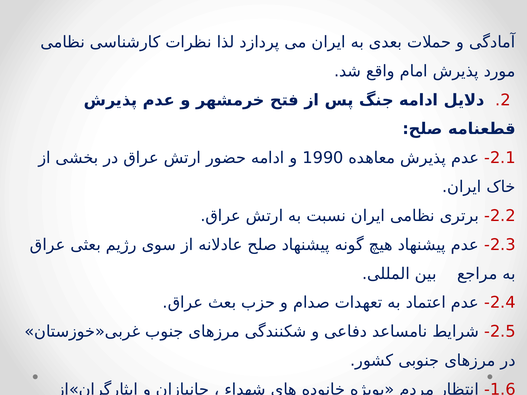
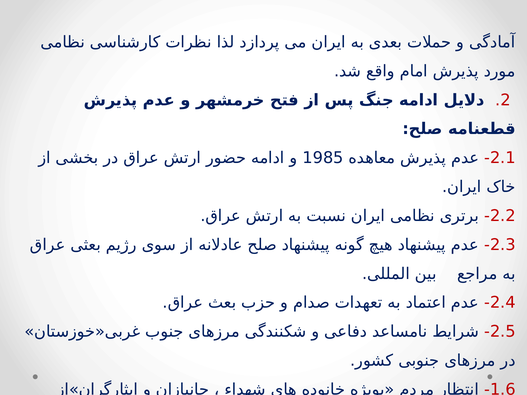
1990: 1990 -> 1985
